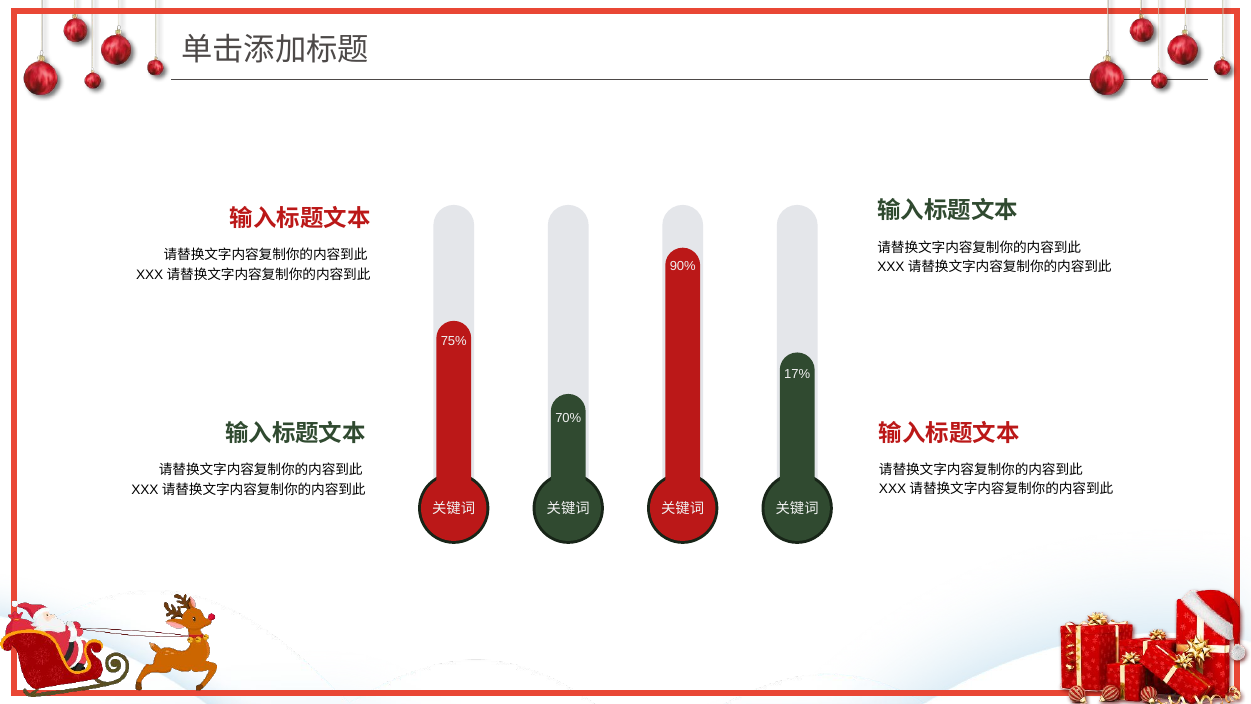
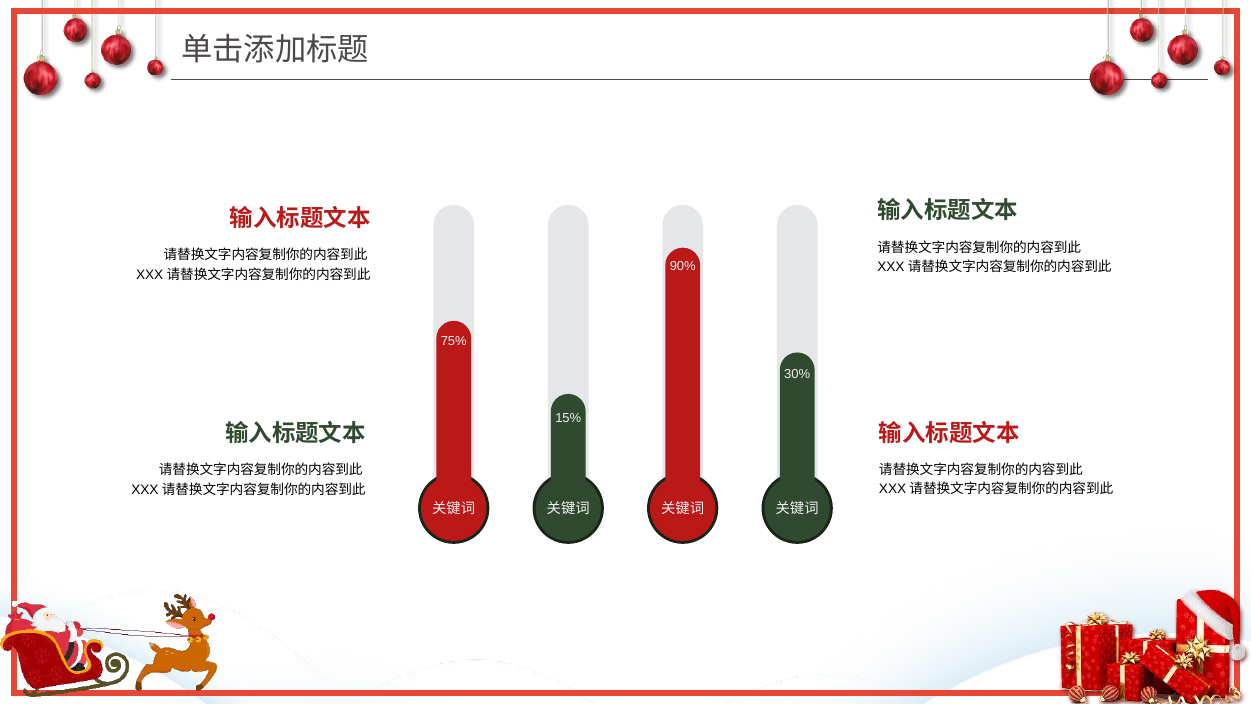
17%: 17% -> 30%
70%: 70% -> 15%
